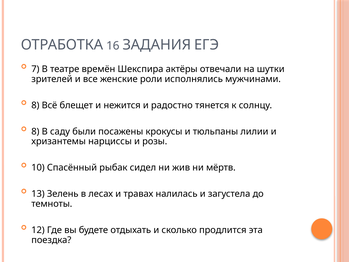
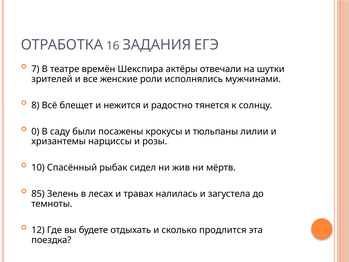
8 at (35, 131): 8 -> 0
13: 13 -> 85
